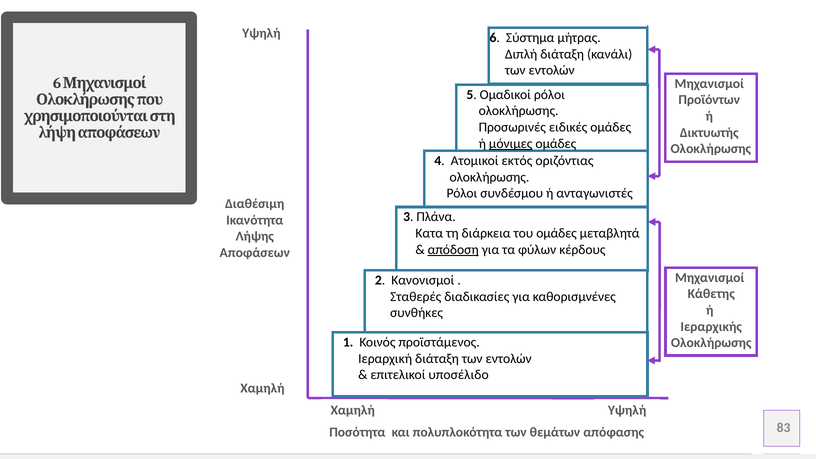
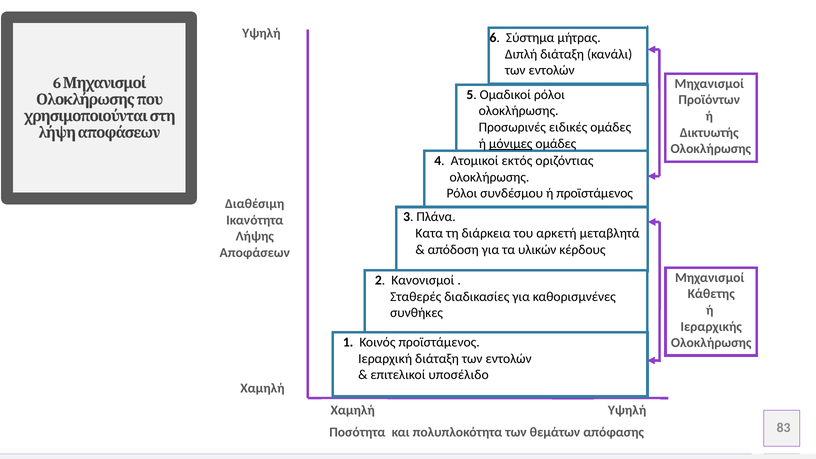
ή ανταγωνιστές: ανταγωνιστές -> προϊστάμενος
του ομάδες: ομάδες -> αρκετή
απόδοση underline: present -> none
φύλων: φύλων -> υλικών
